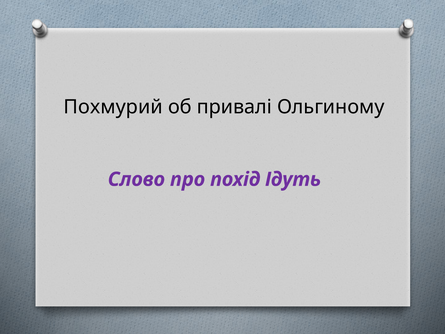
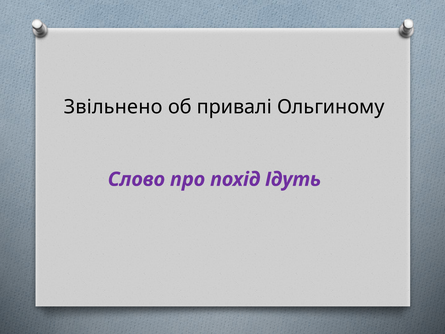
Похмурий: Похмурий -> Звільнено
